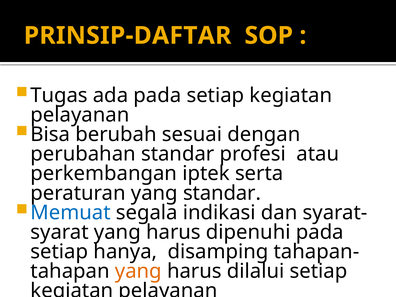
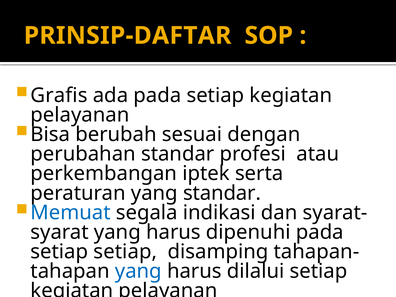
Tugas: Tugas -> Grafis
setiap hanya: hanya -> setiap
yang at (138, 271) colour: orange -> blue
